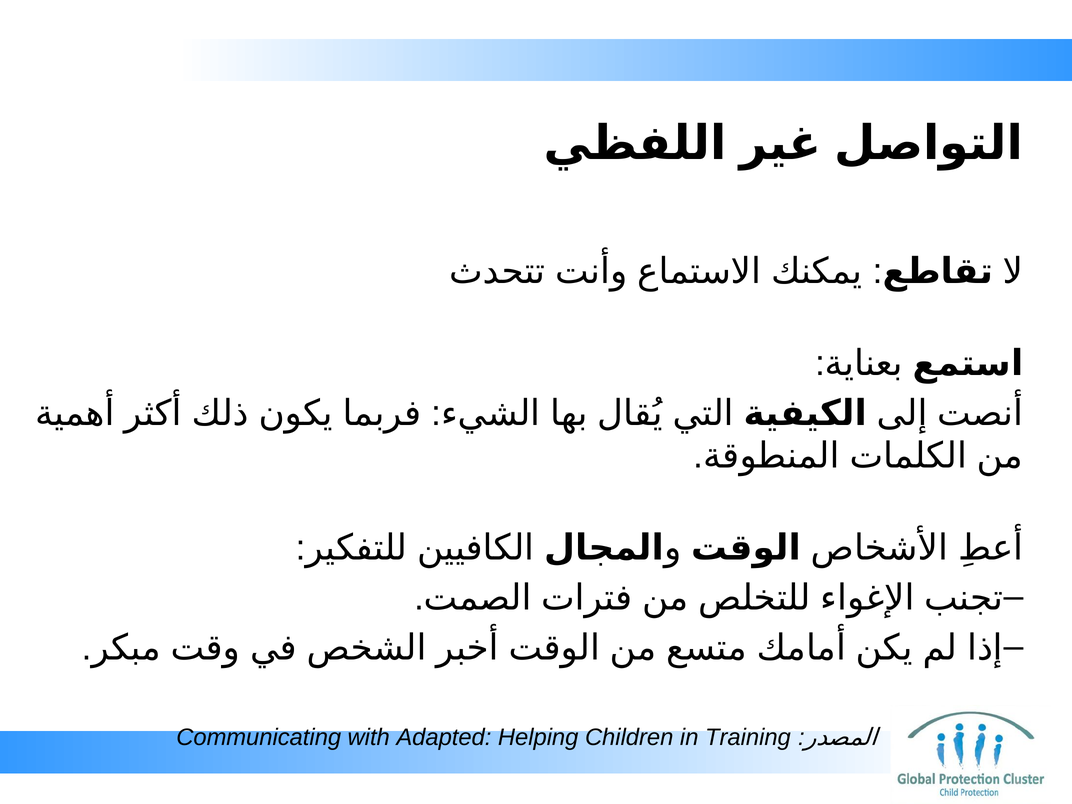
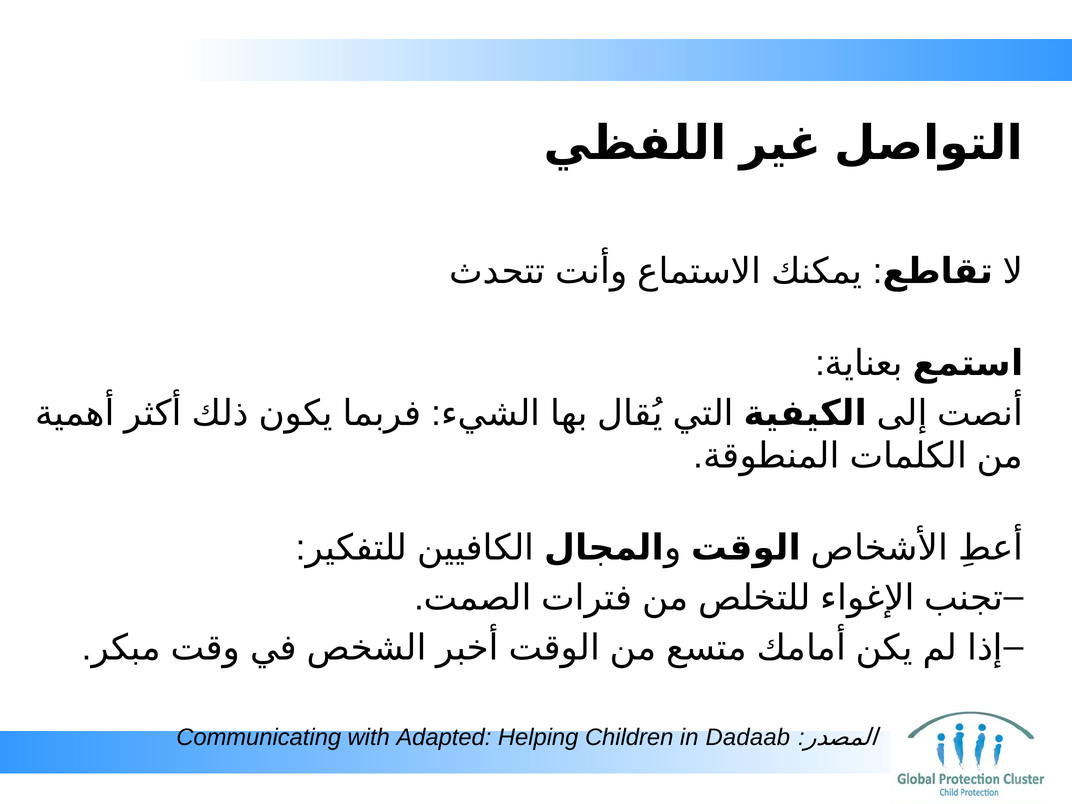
Training: Training -> Dadaab
